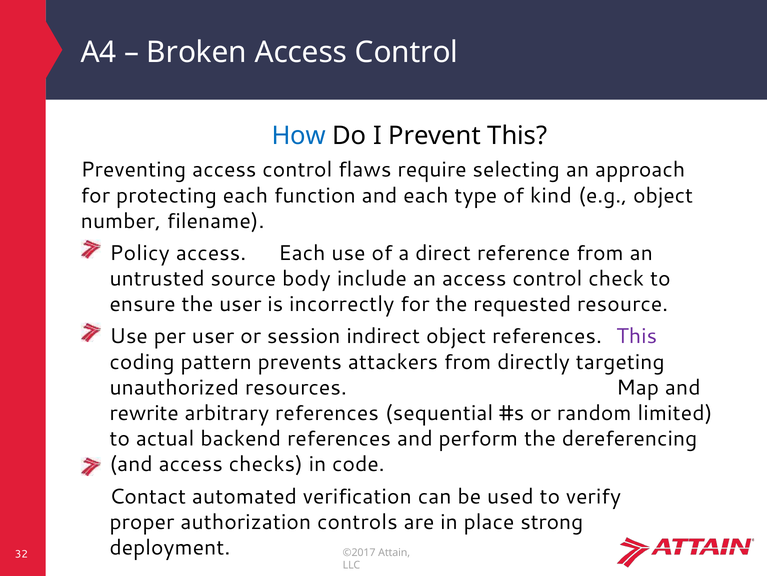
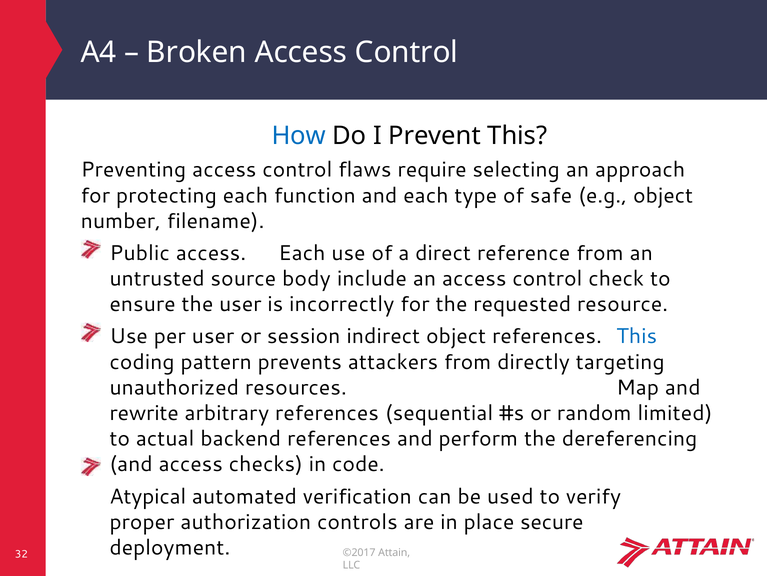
kind: kind -> safe
Policy: Policy -> Public
This at (637, 336) colour: purple -> blue
Contact: Contact -> Atypical
strong: strong -> secure
